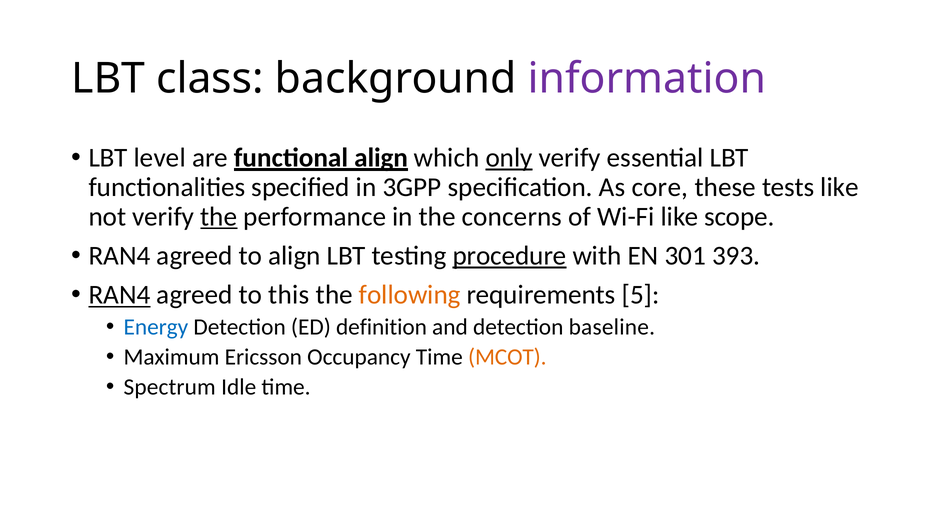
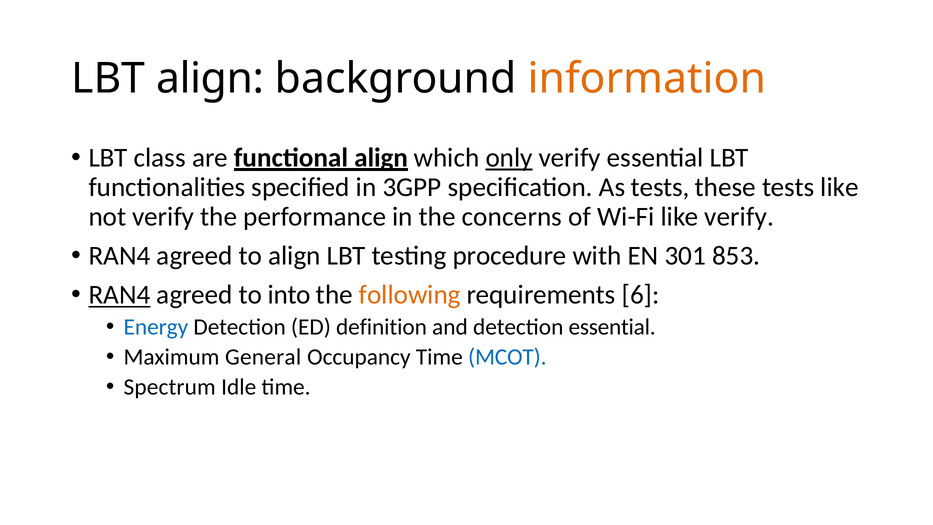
LBT class: class -> align
information colour: purple -> orange
level: level -> class
As core: core -> tests
the at (219, 217) underline: present -> none
like scope: scope -> verify
procedure underline: present -> none
393: 393 -> 853
this: this -> into
5: 5 -> 6
detection baseline: baseline -> essential
Ericsson: Ericsson -> General
MCOT colour: orange -> blue
